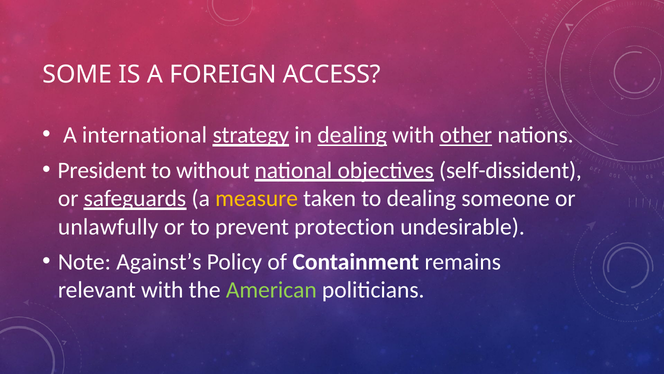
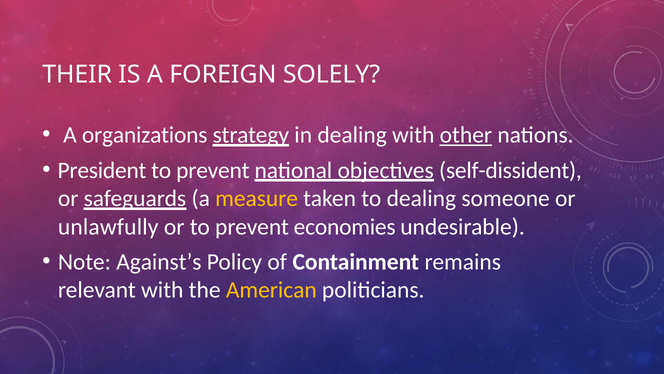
SOME: SOME -> THEIR
ACCESS: ACCESS -> SOLELY
international: international -> organizations
dealing at (352, 135) underline: present -> none
without at (213, 170): without -> prevent
protection: protection -> economies
American colour: light green -> yellow
